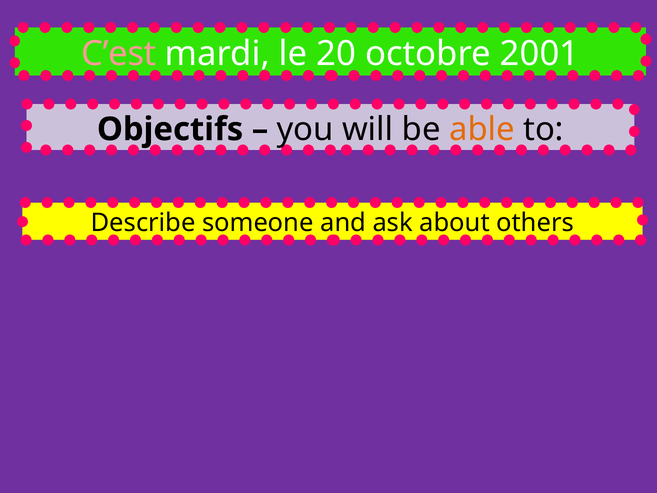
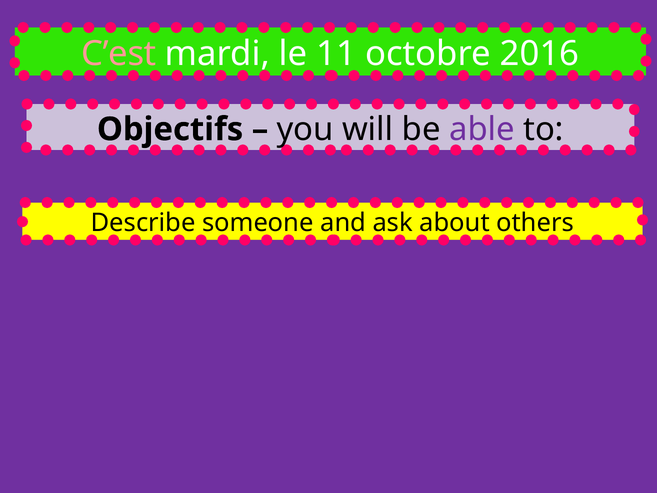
20: 20 -> 11
2001: 2001 -> 2016
able colour: orange -> purple
